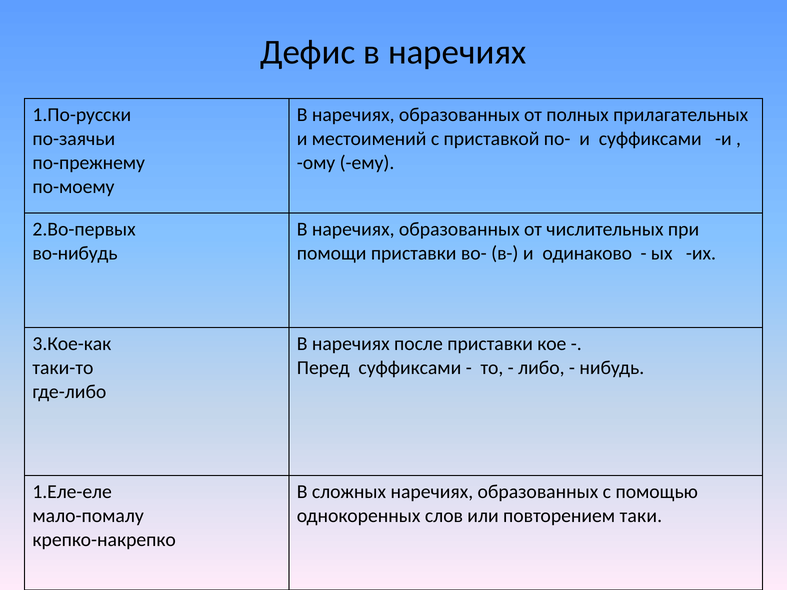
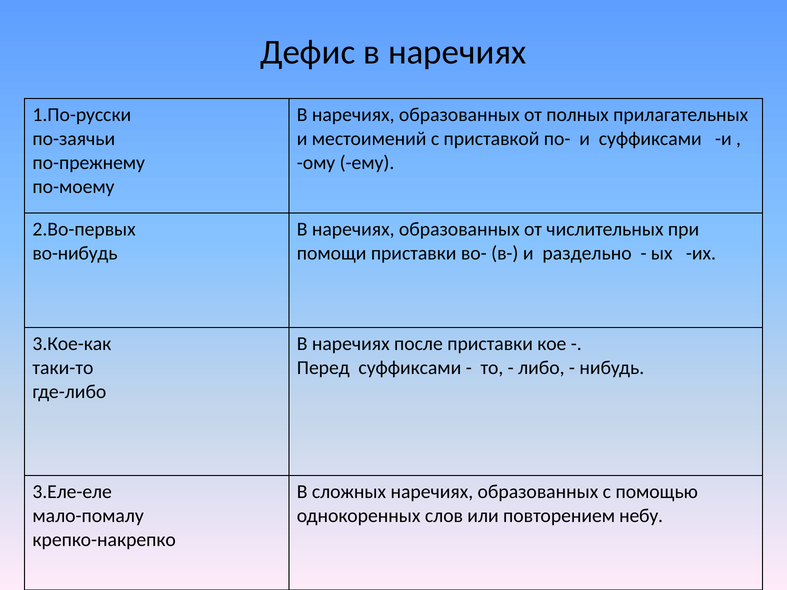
одинаково: одинаково -> раздельно
1.Еле-еле: 1.Еле-еле -> 3.Еле-еле
таки: таки -> небу
